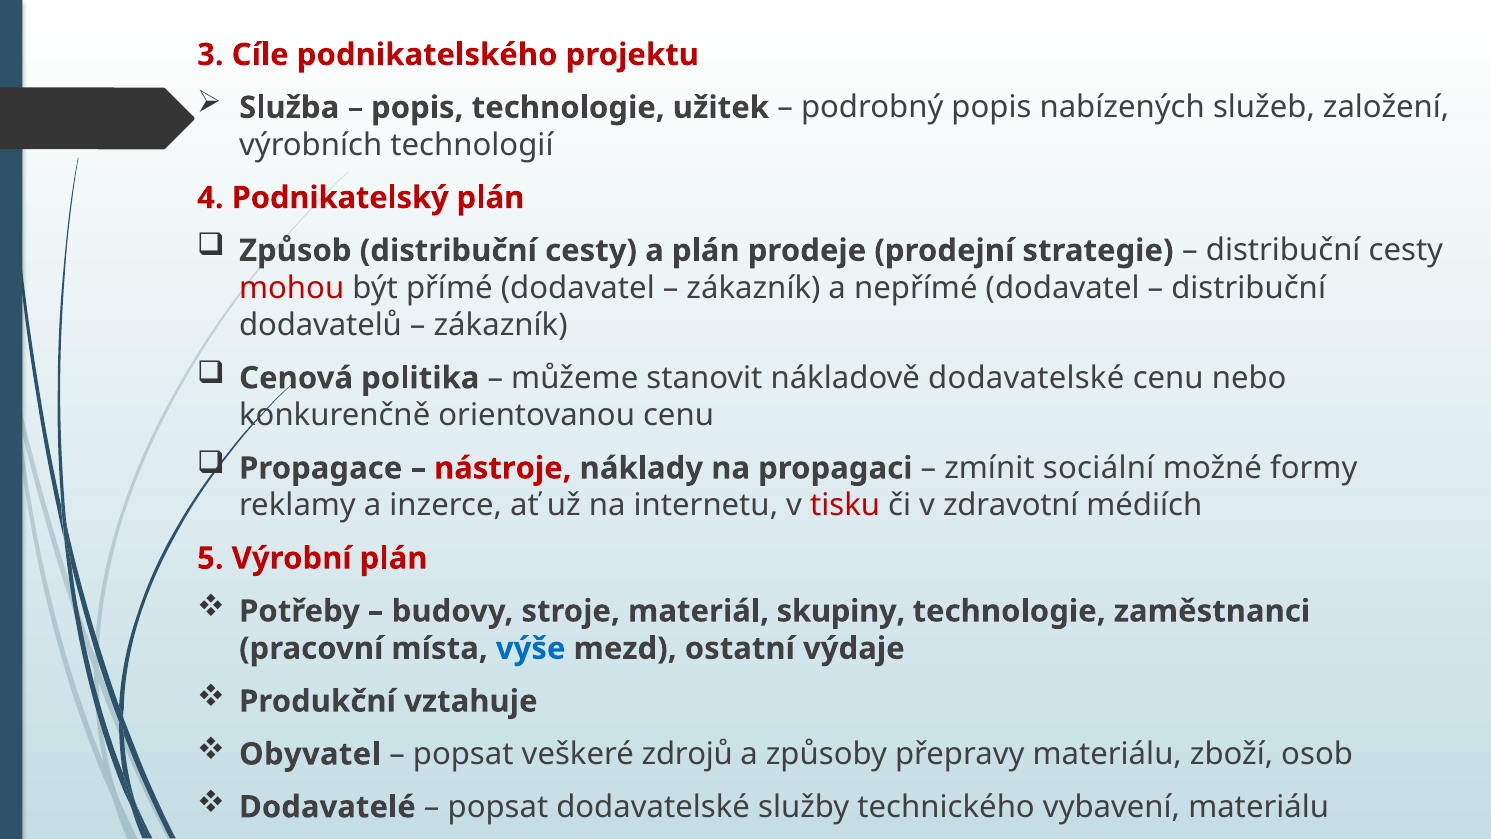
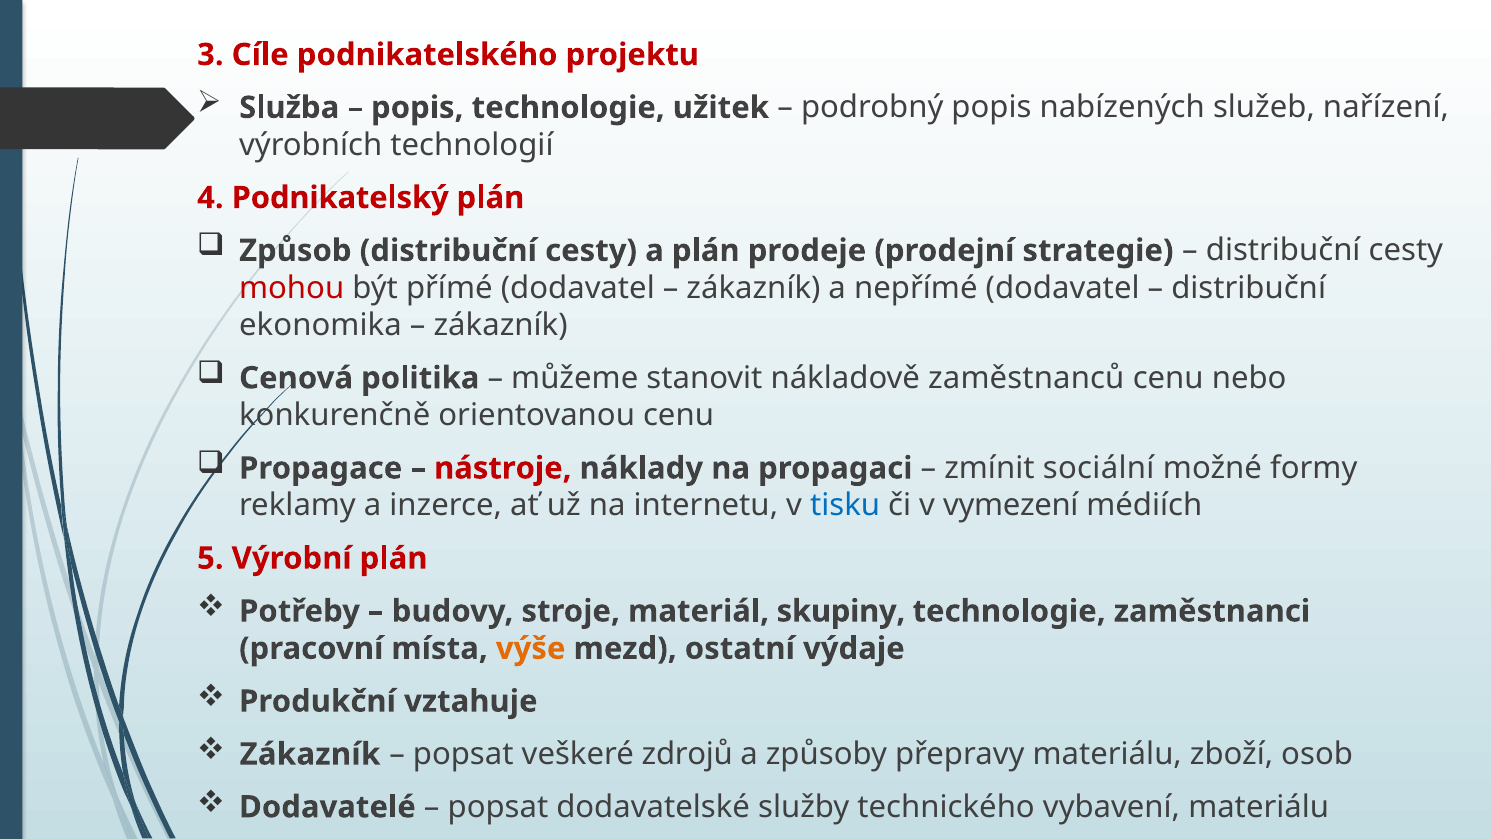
založení: založení -> nařízení
dodavatelů: dodavatelů -> ekonomika
nákladově dodavatelské: dodavatelské -> zaměstnanců
tisku colour: red -> blue
zdravotní: zdravotní -> vymezení
výše colour: blue -> orange
Obyvatel at (310, 754): Obyvatel -> Zákazník
